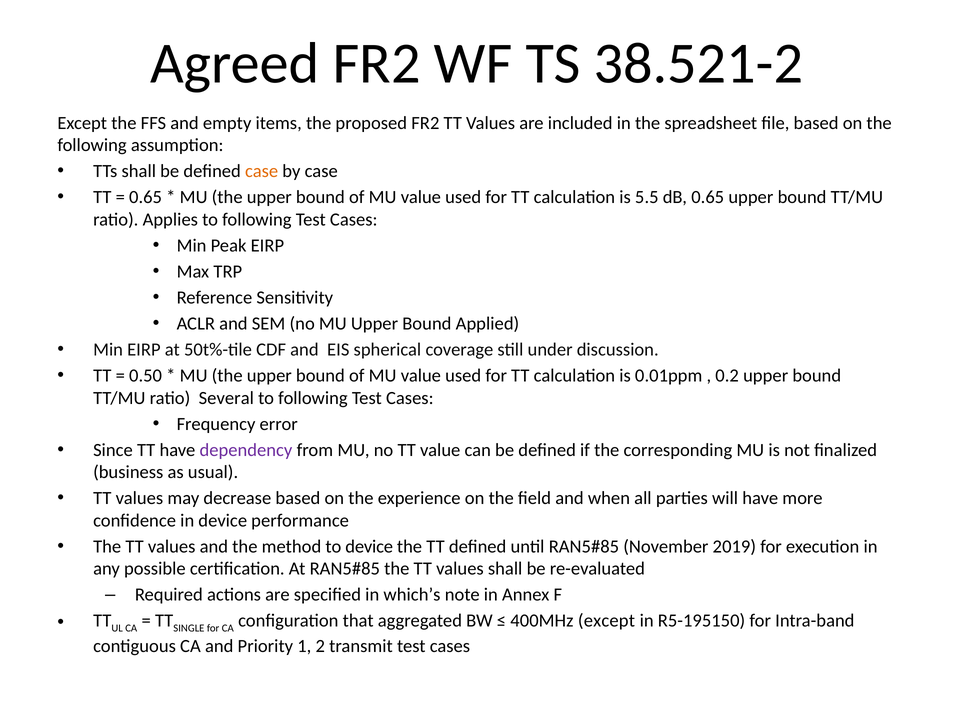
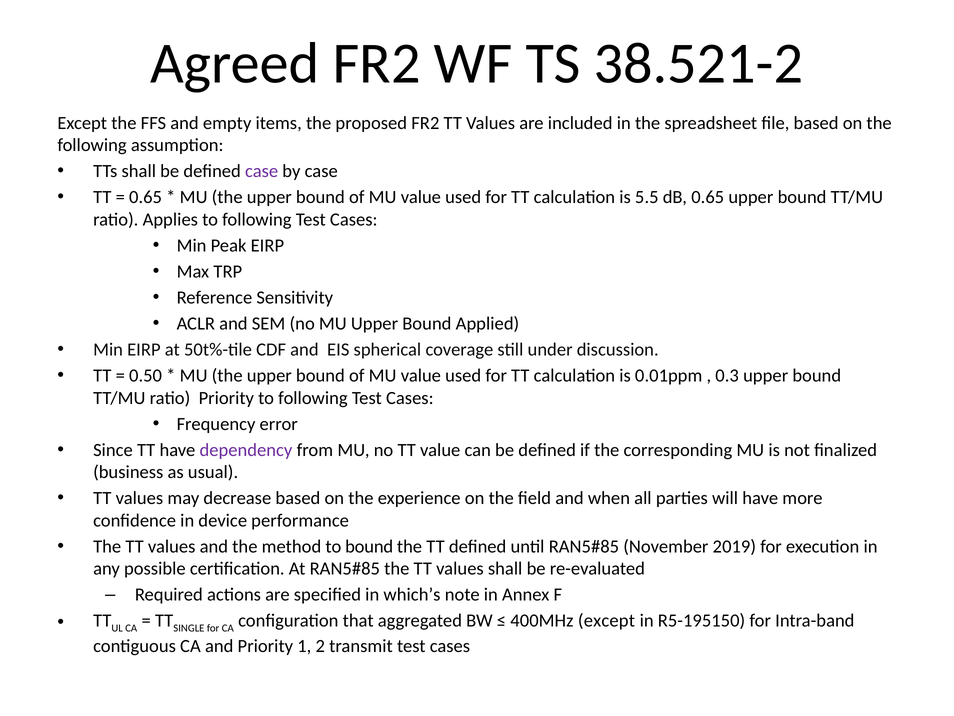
case at (262, 171) colour: orange -> purple
0.2: 0.2 -> 0.3
ratio Several: Several -> Priority
to device: device -> bound
